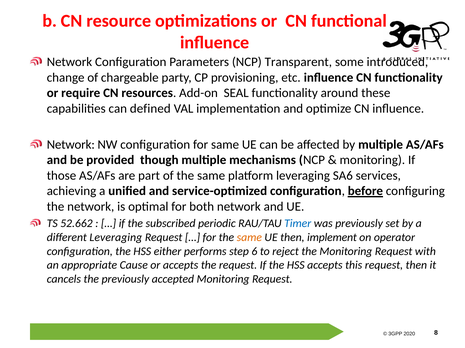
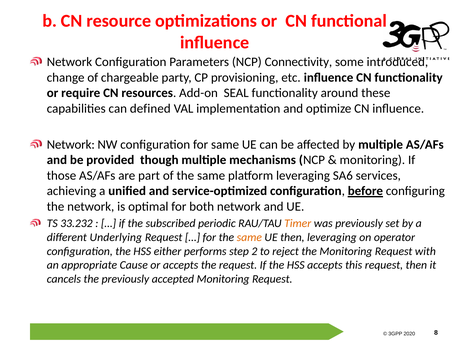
Transparent: Transparent -> Connectivity
52.662: 52.662 -> 33.232
Timer colour: blue -> orange
different Leveraging: Leveraging -> Underlying
then implement: implement -> leveraging
6: 6 -> 2
